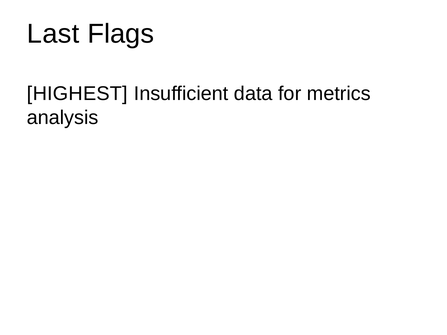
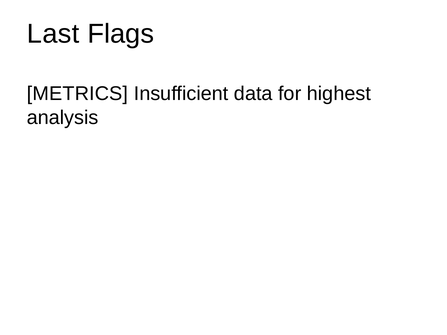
HIGHEST: HIGHEST -> METRICS
metrics: metrics -> highest
